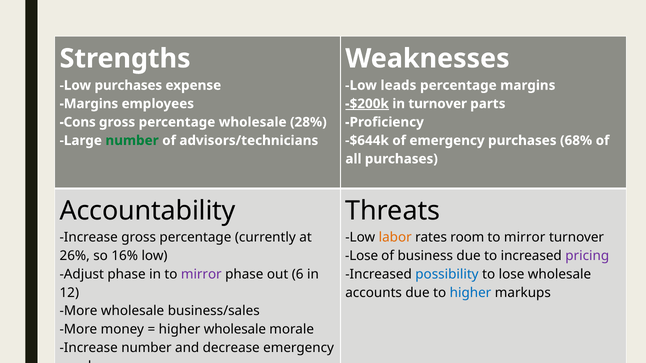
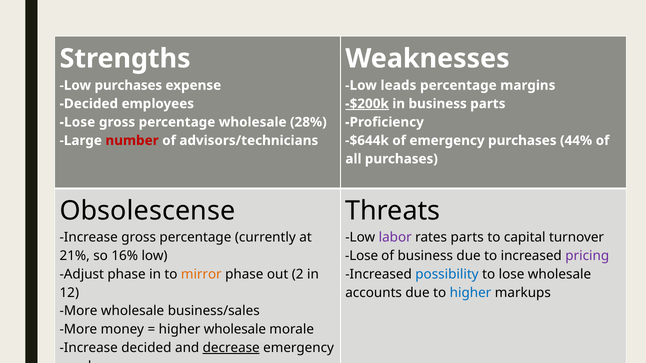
Margins at (89, 104): Margins -> Decided
in turnover: turnover -> business
Cons at (78, 122): Cons -> Lose
number at (132, 141) colour: green -> red
68%: 68% -> 44%
Accountability: Accountability -> Obsolescense
labor colour: orange -> purple
rates room: room -> parts
mirror at (525, 238): mirror -> capital
26%: 26% -> 21%
mirror at (201, 275) colour: purple -> orange
6: 6 -> 2
Increase number: number -> decided
decrease underline: none -> present
